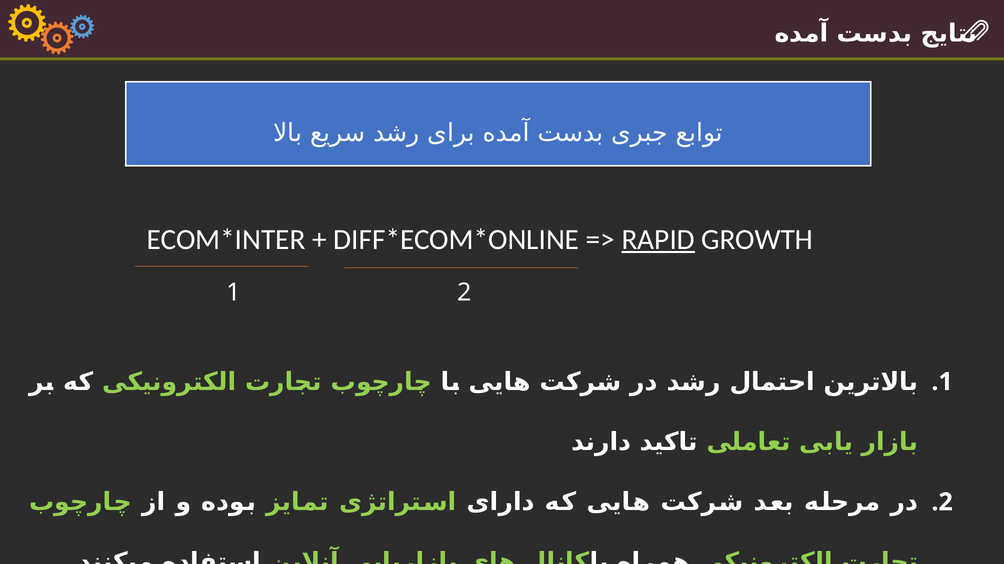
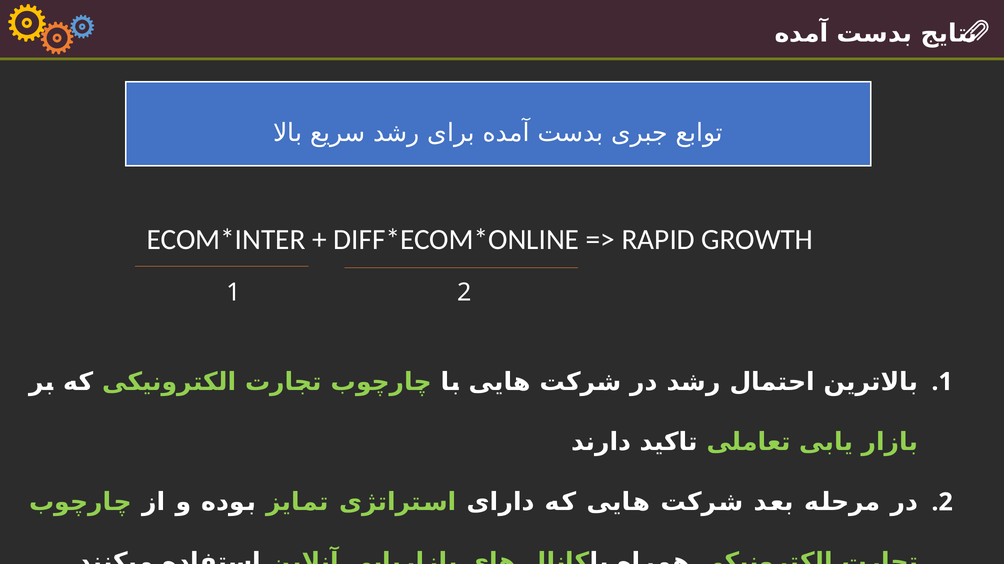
RAPID underline: present -> none
